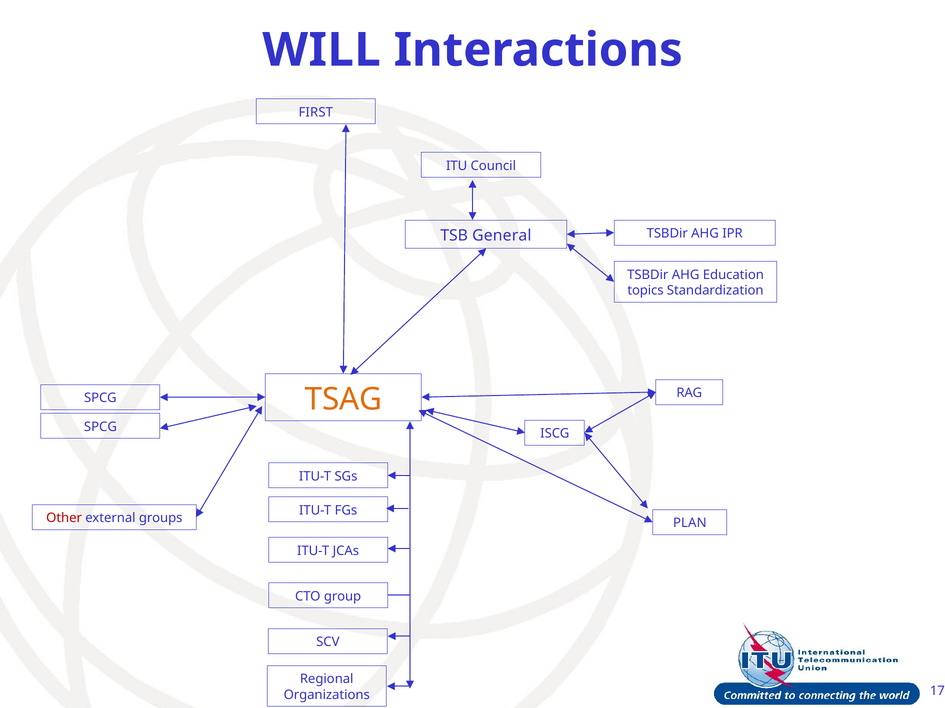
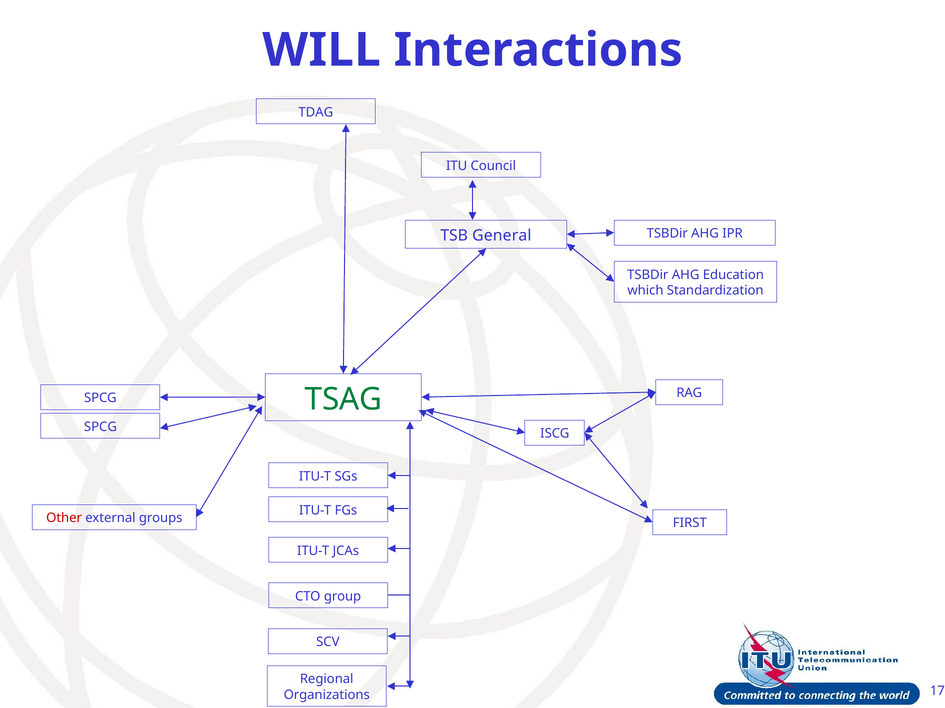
FIRST: FIRST -> TDAG
topics: topics -> which
TSAG colour: orange -> green
PLAN: PLAN -> FIRST
